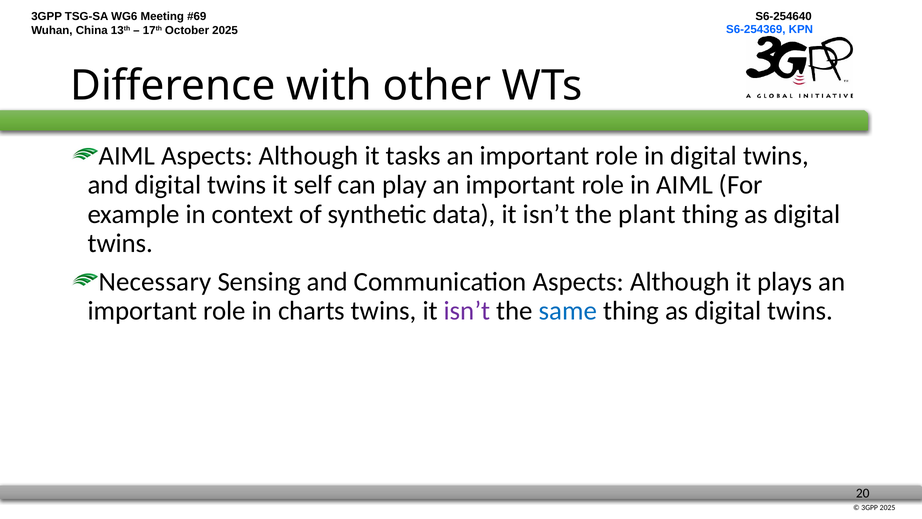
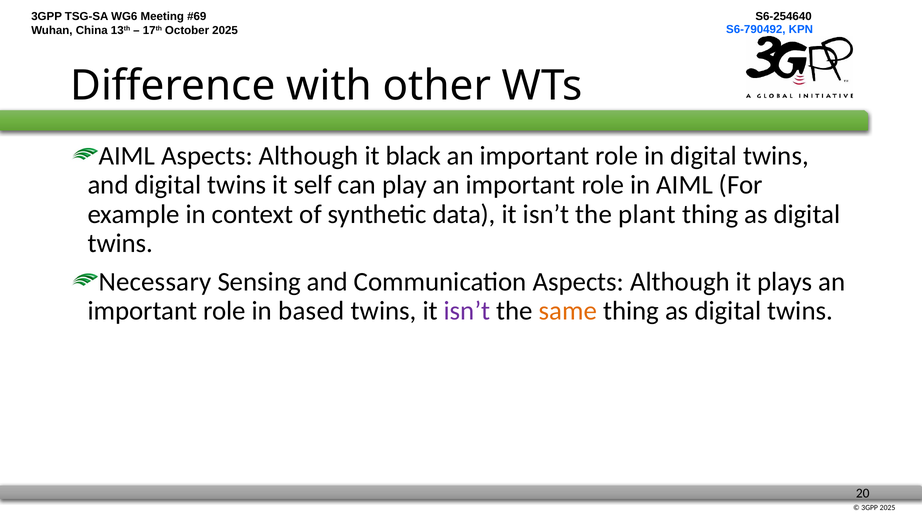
S6-254369: S6-254369 -> S6-790492
tasks: tasks -> black
charts: charts -> based
same colour: blue -> orange
